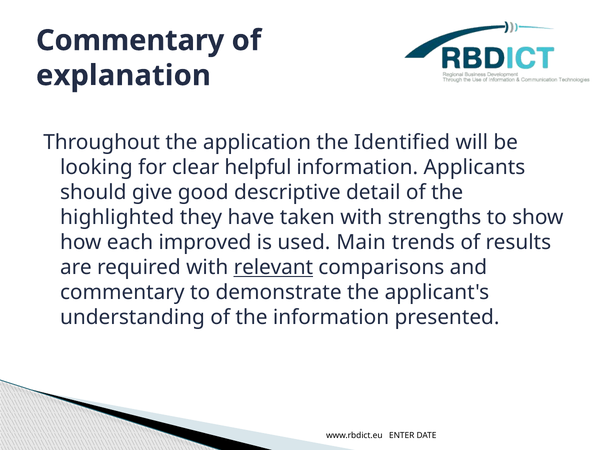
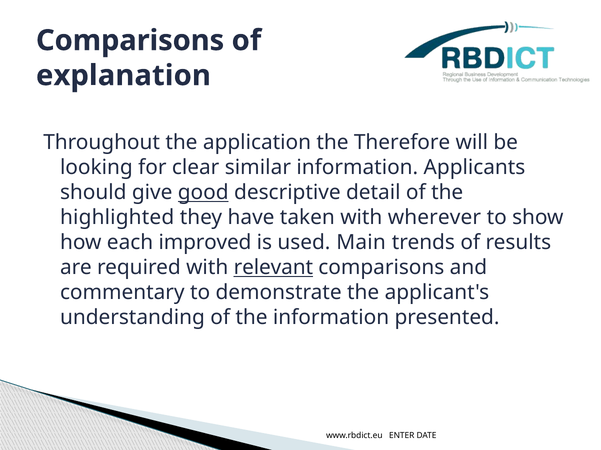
Commentary at (130, 41): Commentary -> Comparisons
Identified: Identified -> Therefore
helpful: helpful -> similar
good underline: none -> present
strengths: strengths -> wherever
